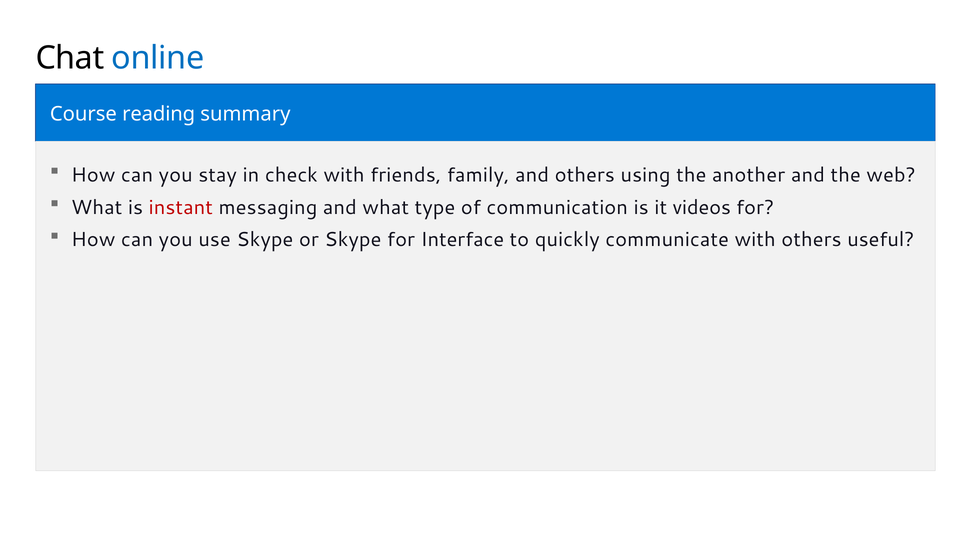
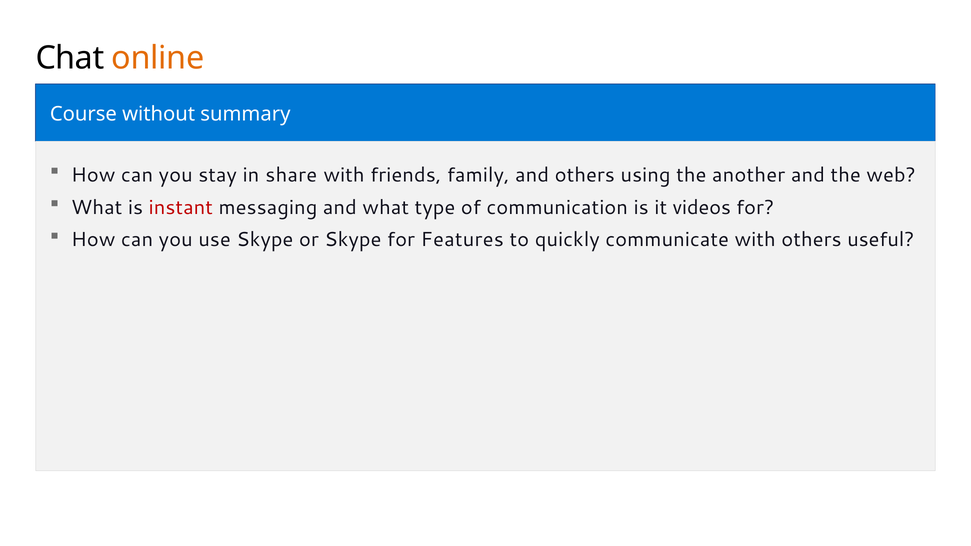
online colour: blue -> orange
reading: reading -> without
check: check -> share
Interface: Interface -> Features
